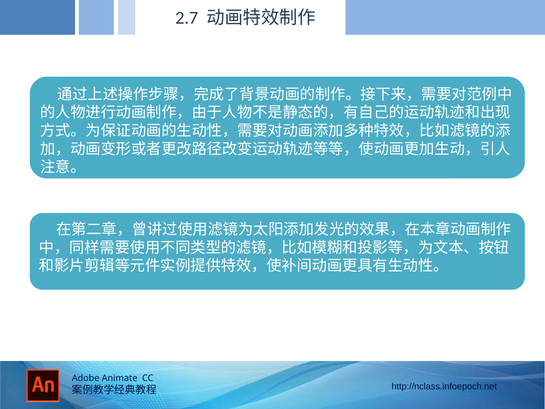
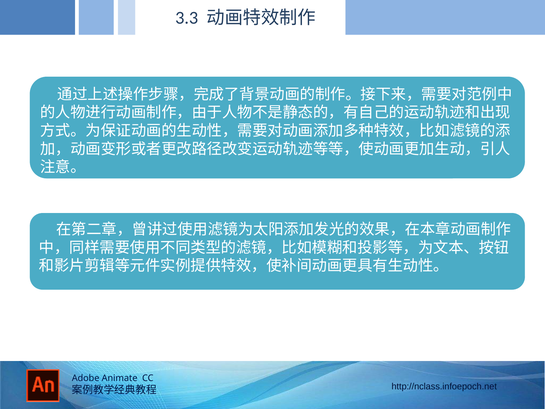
2.7: 2.7 -> 3.3
